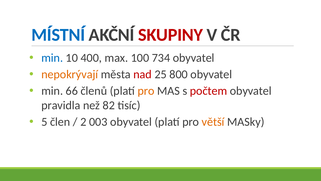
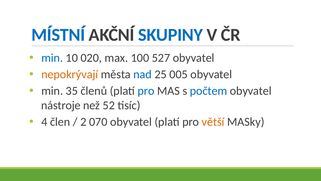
SKUPINY colour: red -> blue
400: 400 -> 020
734: 734 -> 527
nad colour: red -> blue
800: 800 -> 005
66: 66 -> 35
pro at (146, 91) colour: orange -> blue
počtem colour: red -> blue
pravidla: pravidla -> nástroje
82: 82 -> 52
5: 5 -> 4
003: 003 -> 070
